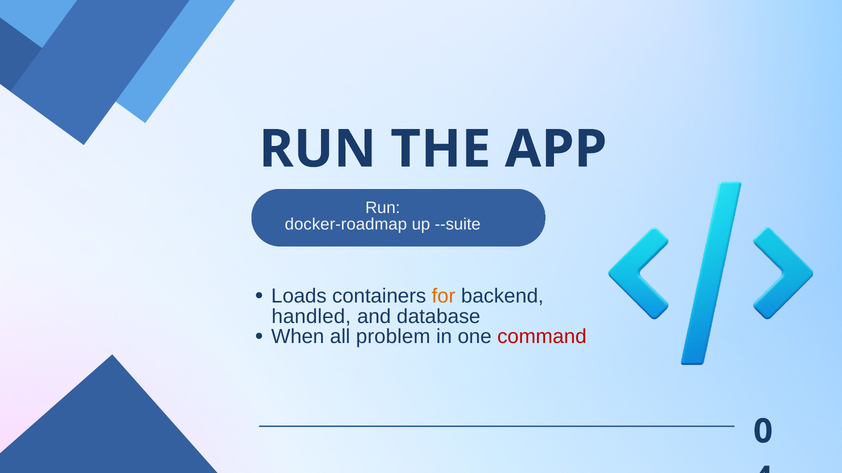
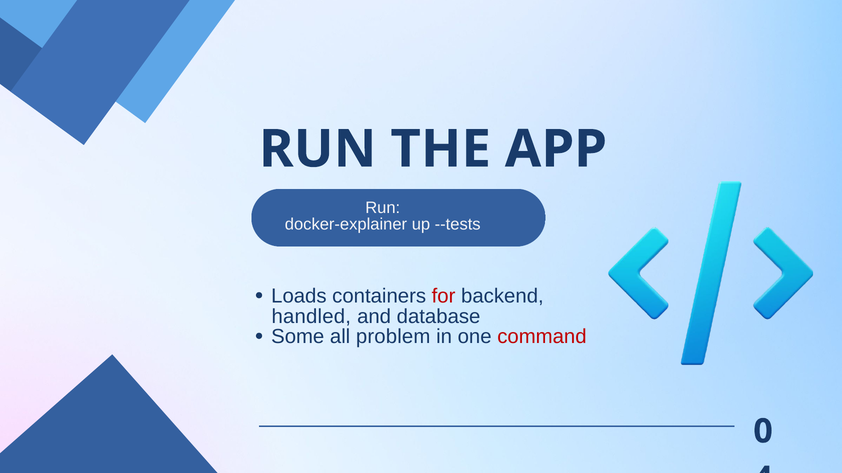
docker-roadmap: docker-roadmap -> docker-explainer
--suite: --suite -> --tests
for colour: orange -> red
When: When -> Some
